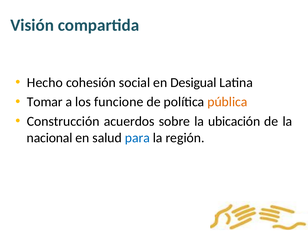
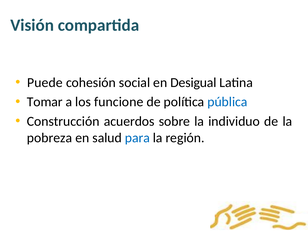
Hecho: Hecho -> Puede
pública colour: orange -> blue
ubicación: ubicación -> individuo
nacional: nacional -> pobreza
